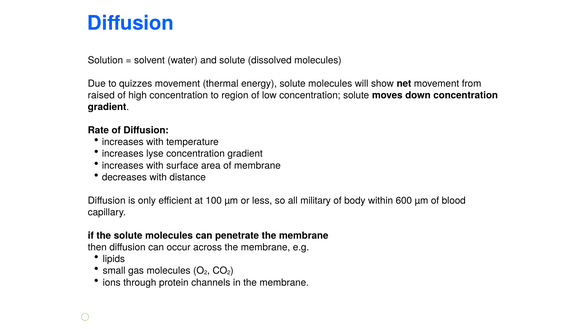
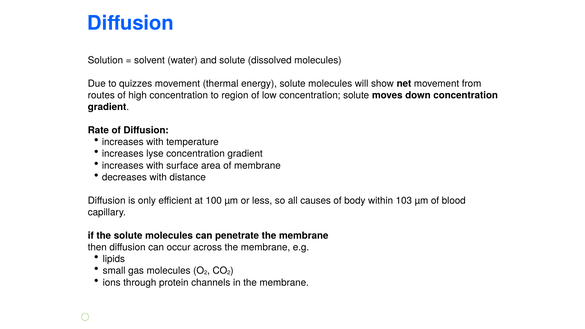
raised: raised -> routes
military: military -> causes
600: 600 -> 103
